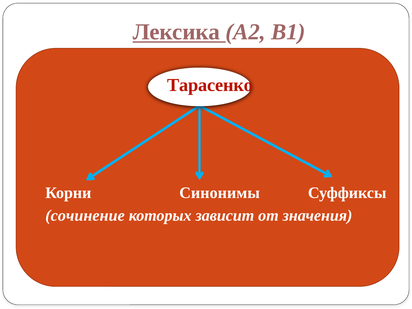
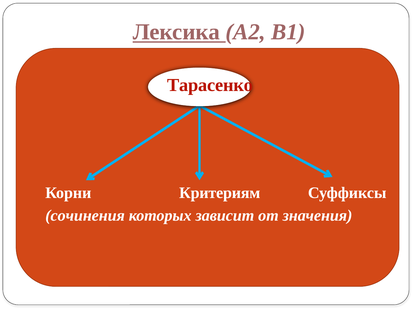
Синонимы: Синонимы -> Критериям
сочинение: сочинение -> сочинения
